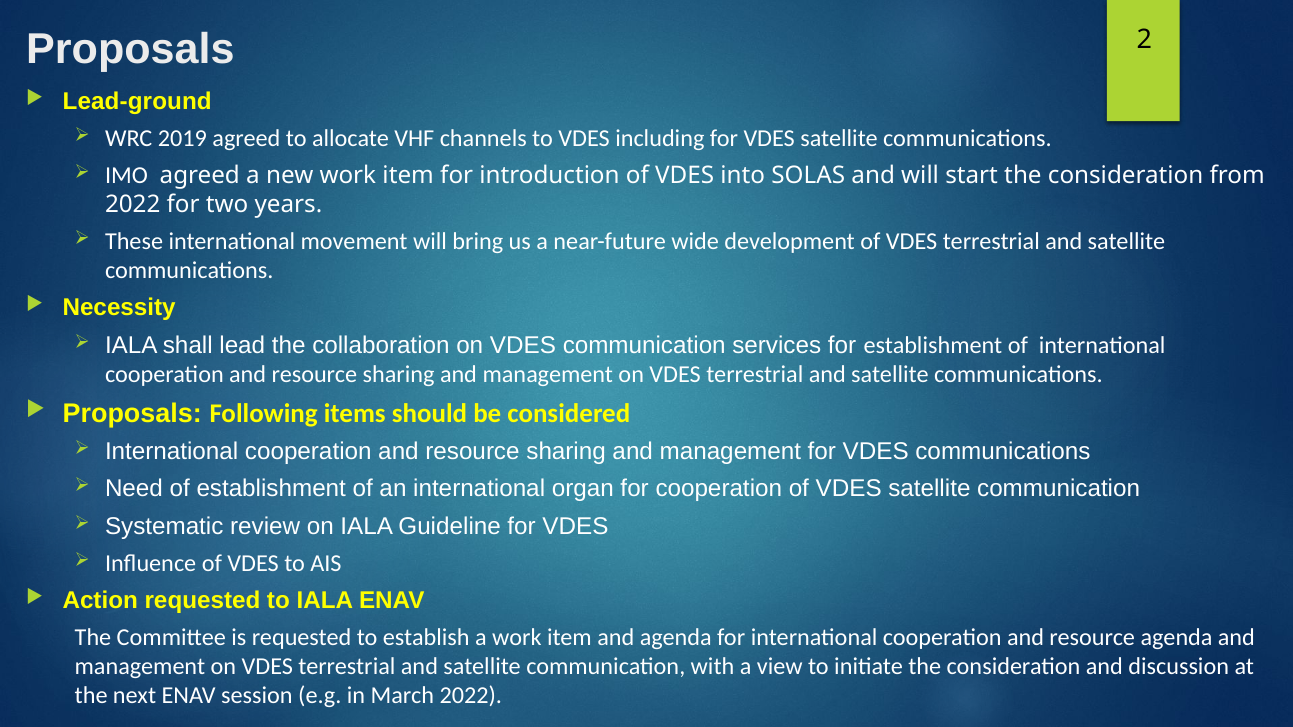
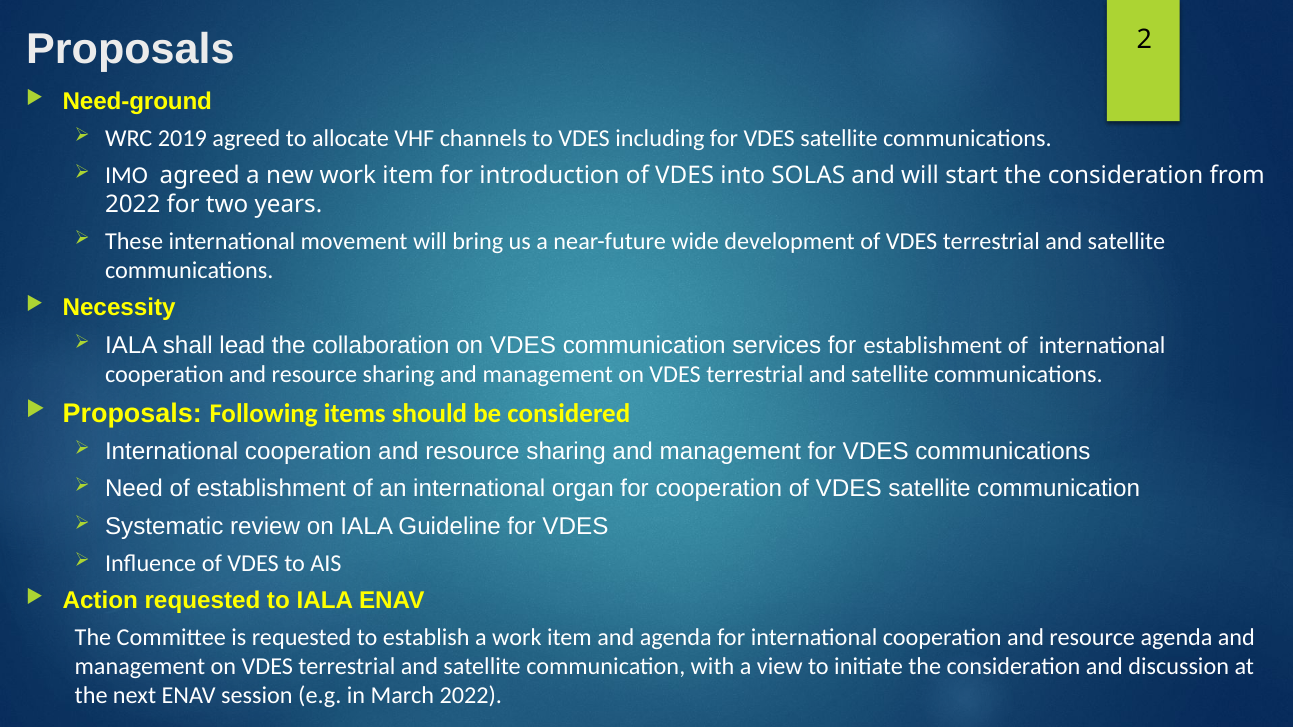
Lead-ground: Lead-ground -> Need-ground
